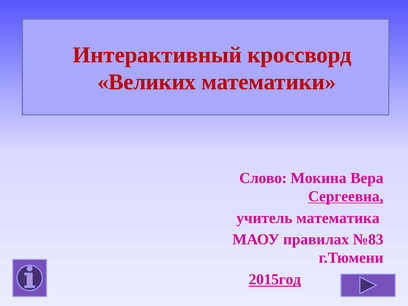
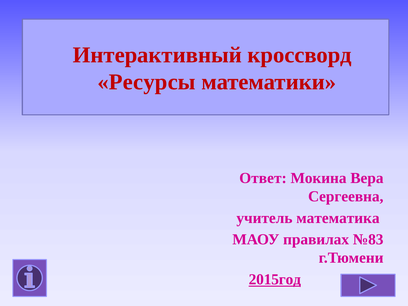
Великих: Великих -> Ресурсы
Слово: Слово -> Ответ
Сергеевна underline: present -> none
